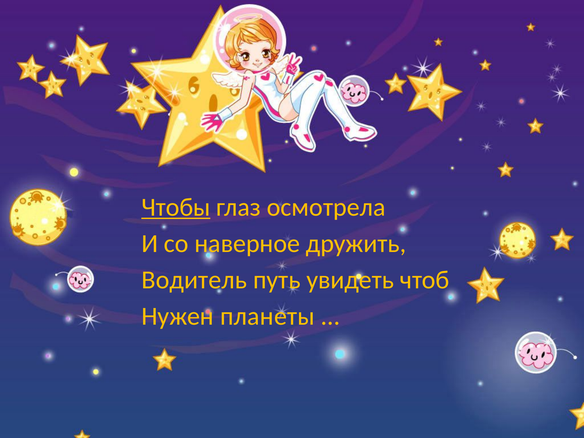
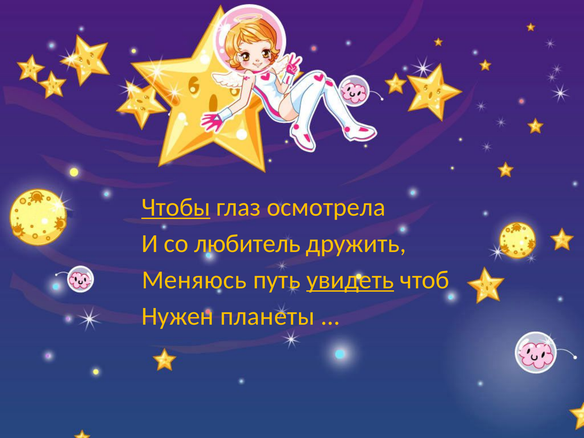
наверное: наверное -> любитель
Водитель: Водитель -> Меняюсь
увидеть underline: none -> present
